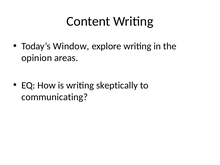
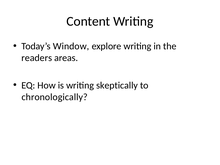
opinion: opinion -> readers
communicating: communicating -> chronologically
